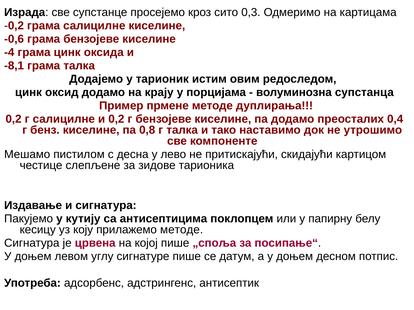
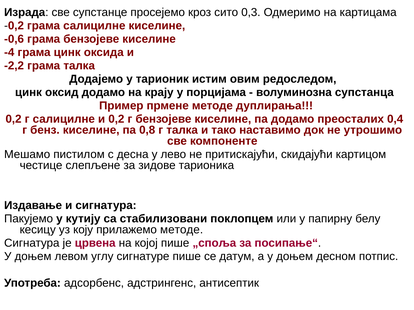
-8,1: -8,1 -> -2,2
антисептицима: антисептицима -> стабилизовани
